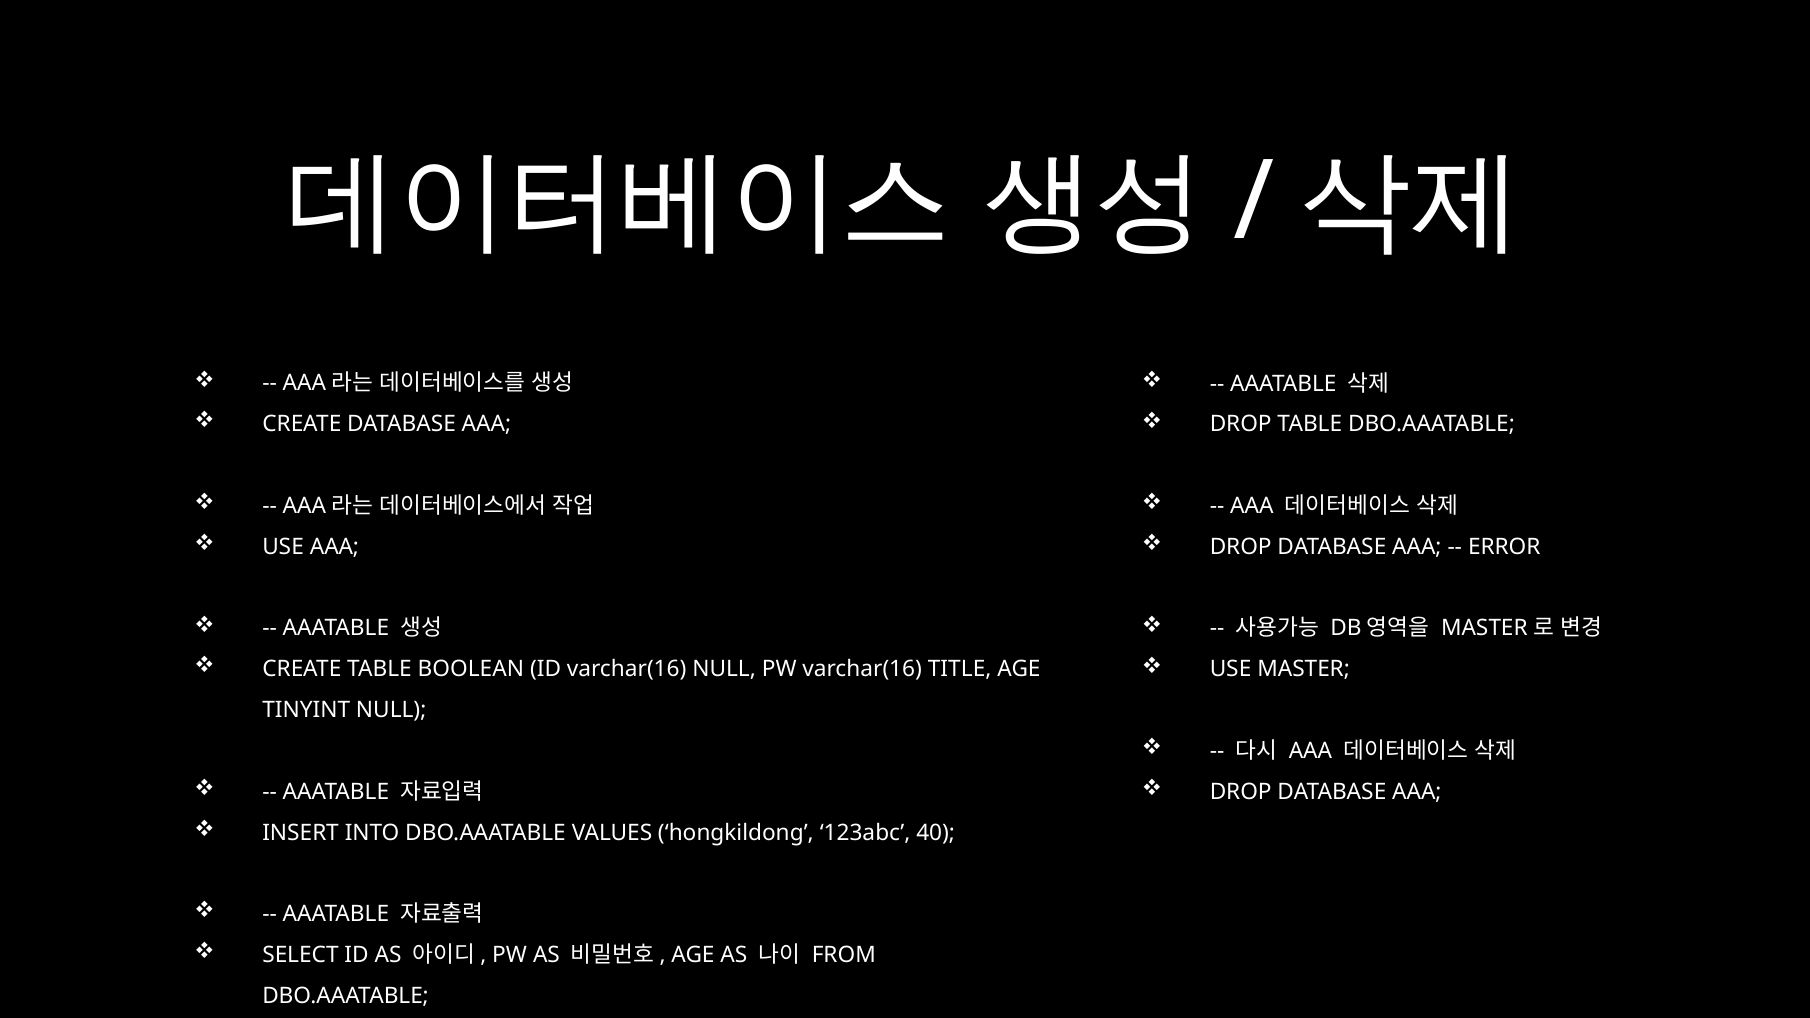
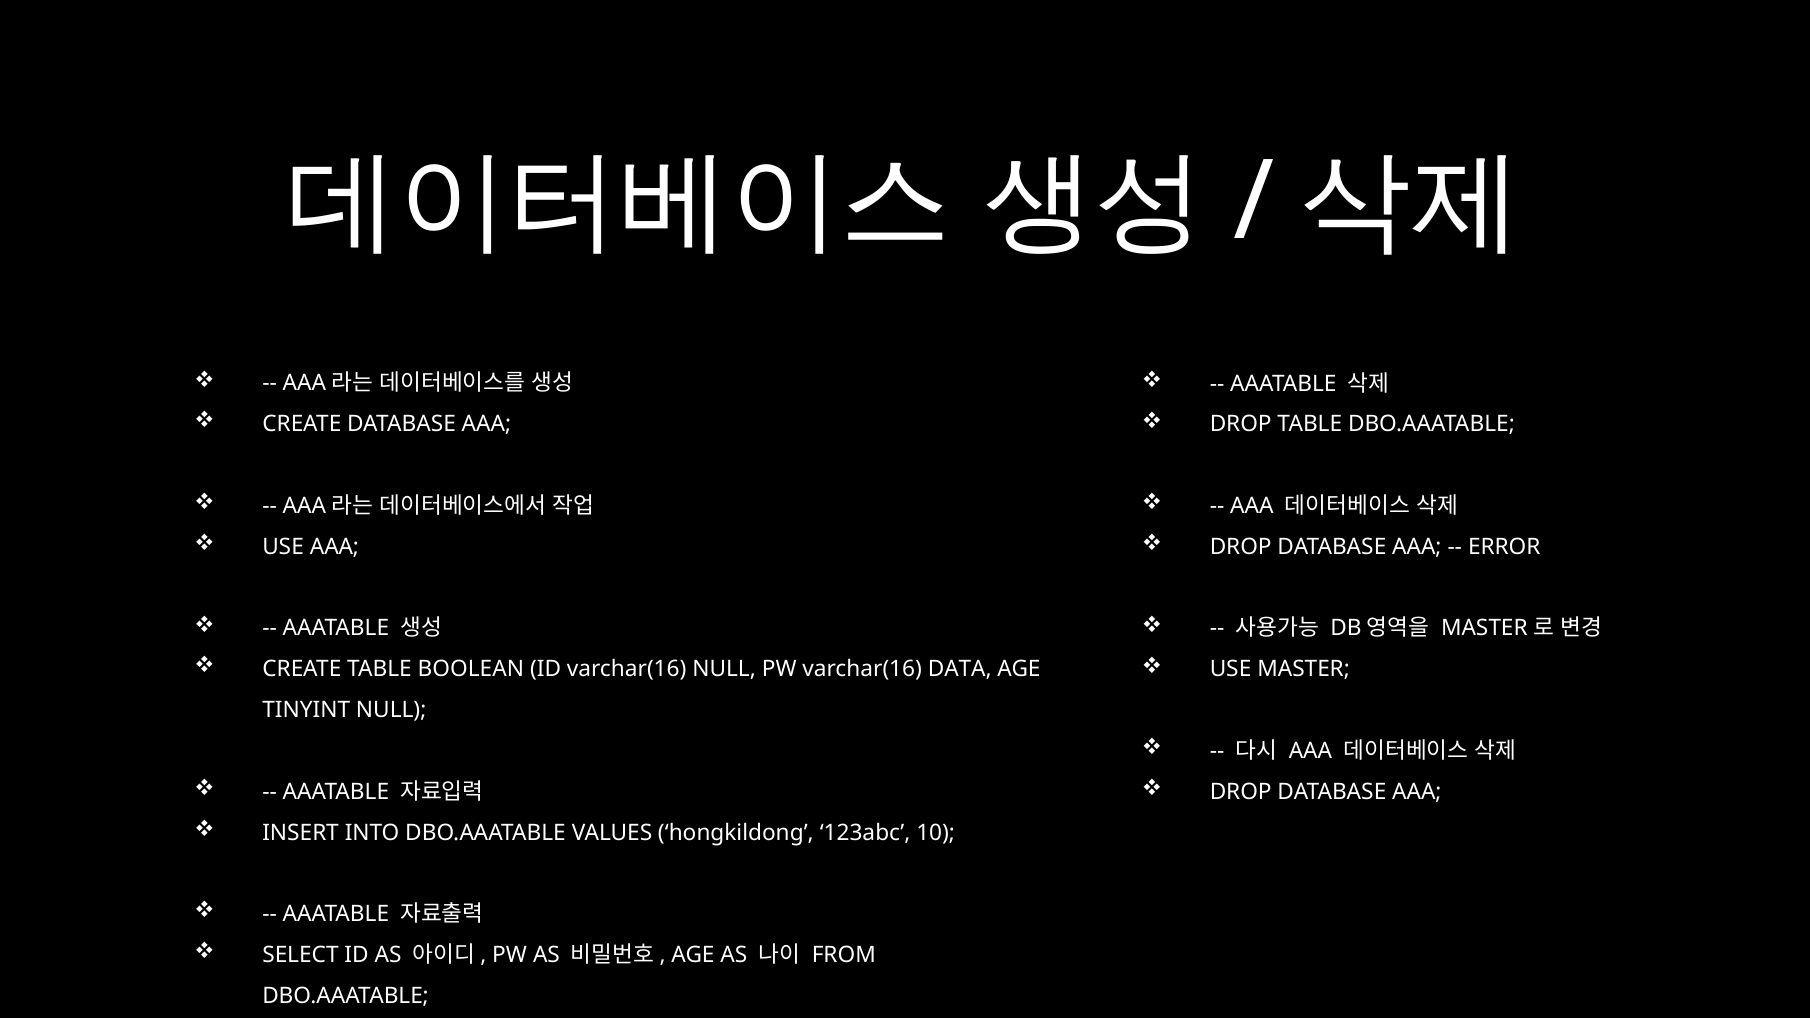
TITLE: TITLE -> DATA
40: 40 -> 10
